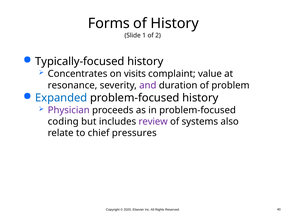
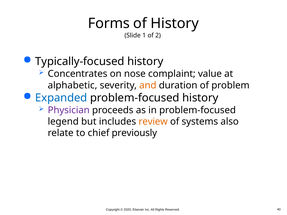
visits: visits -> nose
resonance: resonance -> alphabetic
and colour: purple -> orange
coding: coding -> legend
review colour: purple -> orange
pressures: pressures -> previously
